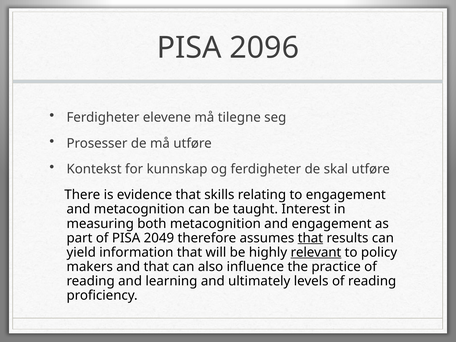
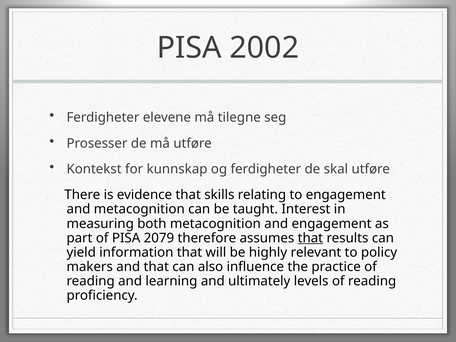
2096: 2096 -> 2002
2049: 2049 -> 2079
relevant underline: present -> none
